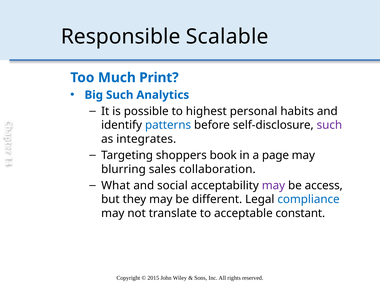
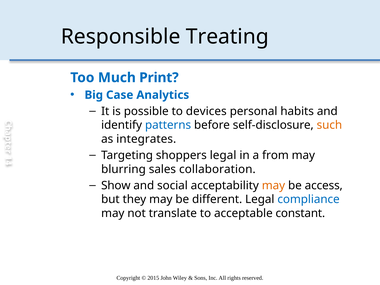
Scalable: Scalable -> Treating
Big Such: Such -> Case
highest: highest -> devices
such at (329, 125) colour: purple -> orange
shoppers book: book -> legal
page: page -> from
What: What -> Show
may at (273, 185) colour: purple -> orange
